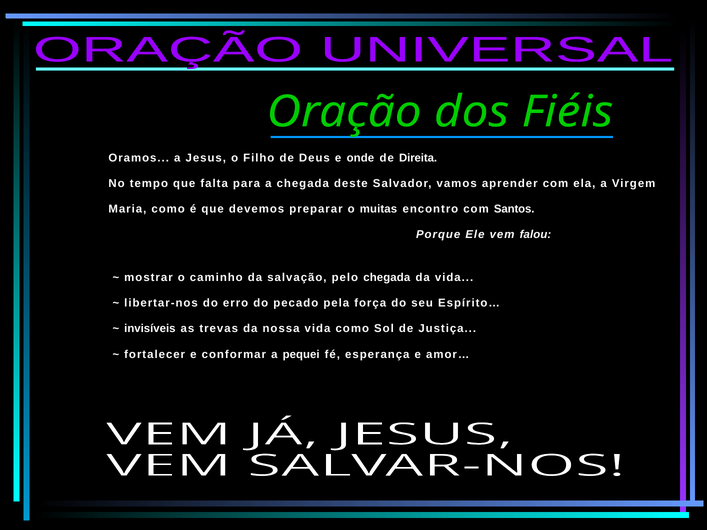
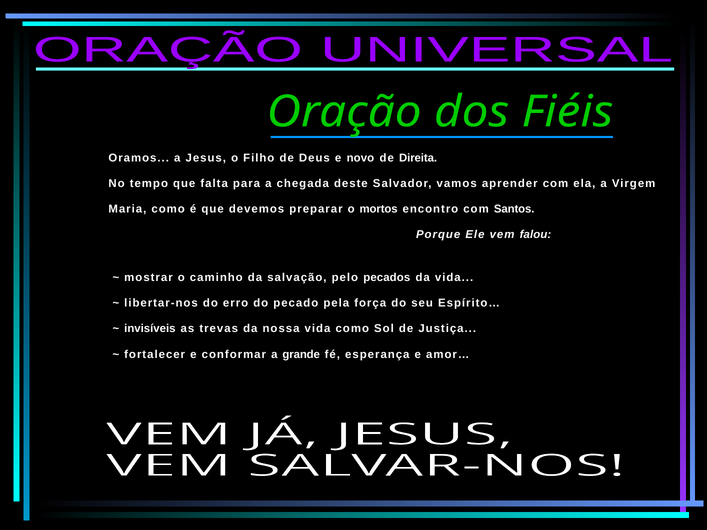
onde: onde -> novo
muitas: muitas -> mortos
pelo chegada: chegada -> pecados
pequei: pequei -> grande
